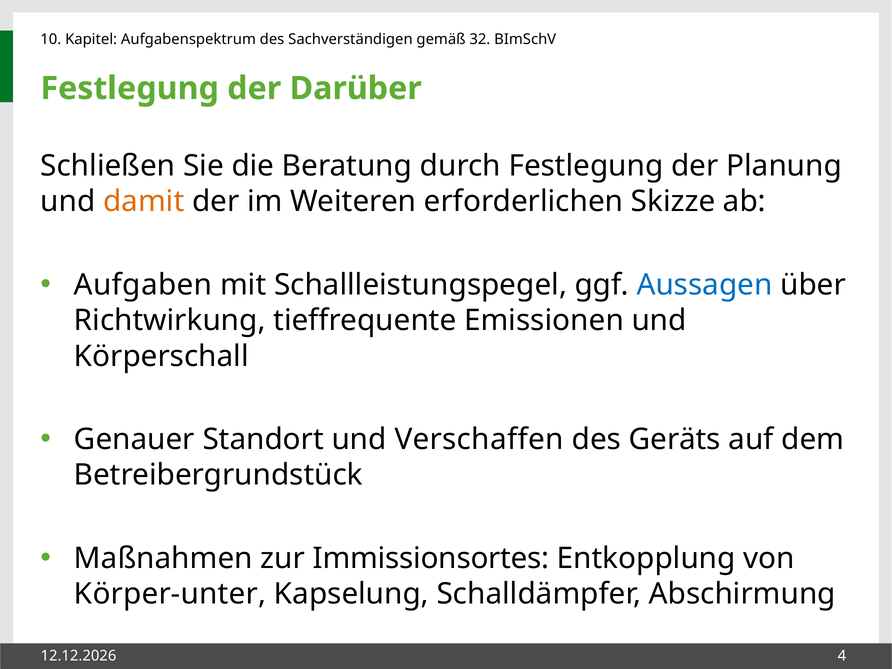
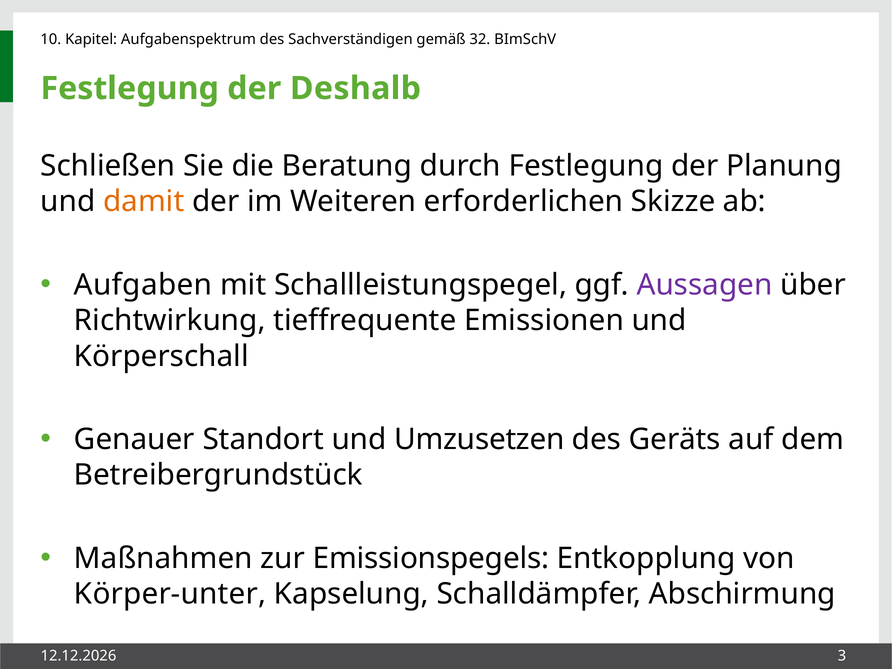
Darüber: Darüber -> Deshalb
Aussagen colour: blue -> purple
Verschaffen: Verschaffen -> Umzusetzen
Immissionsortes: Immissionsortes -> Emissionspegels
4: 4 -> 3
